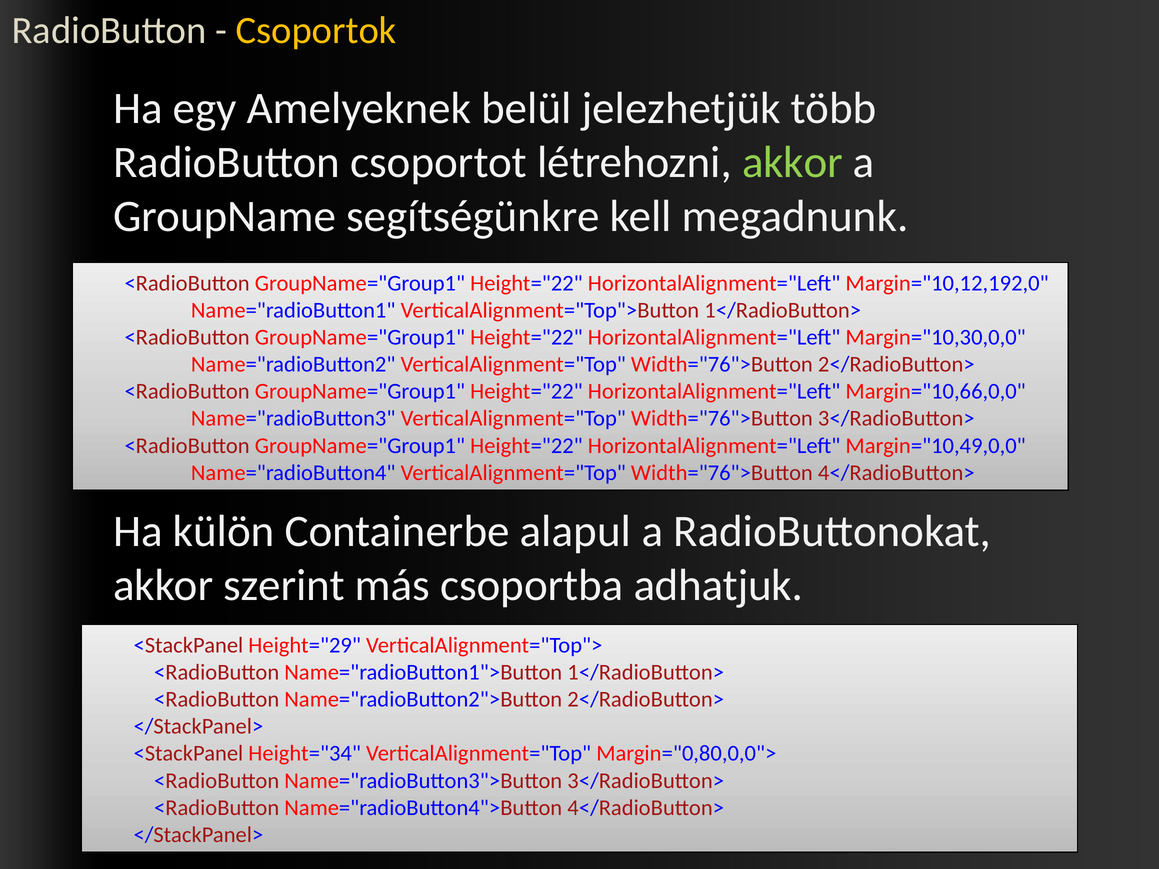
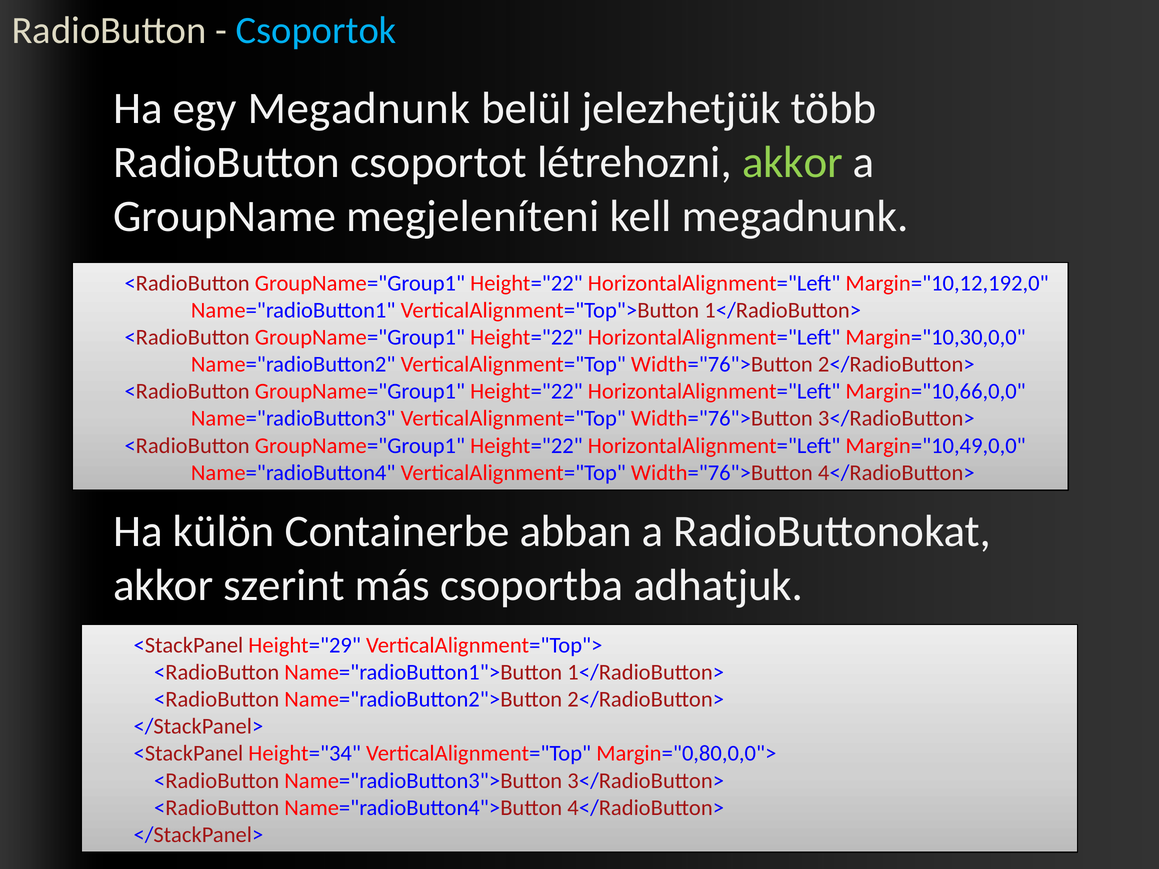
Csoportok colour: yellow -> light blue
egy Amelyeknek: Amelyeknek -> Megadnunk
segítségünkre: segítségünkre -> megjeleníteni
alapul: alapul -> abban
